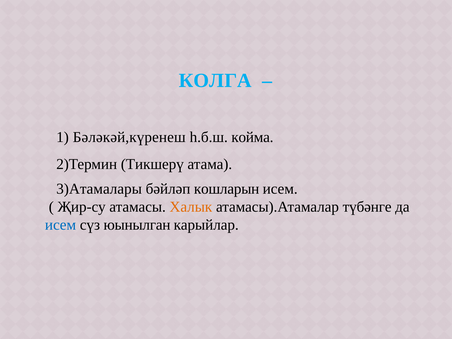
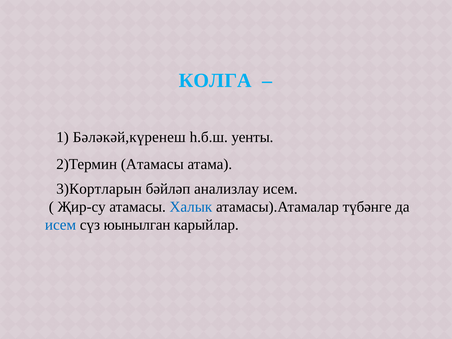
койма: койма -> уенты
2)Термин Тикшерү: Тикшерү -> Атамасы
3)Атамалары: 3)Атамалары -> 3)Кортларын
кошларын: кошларын -> анализлау
Халык colour: orange -> blue
